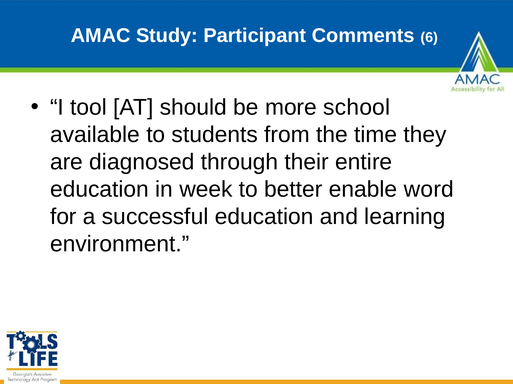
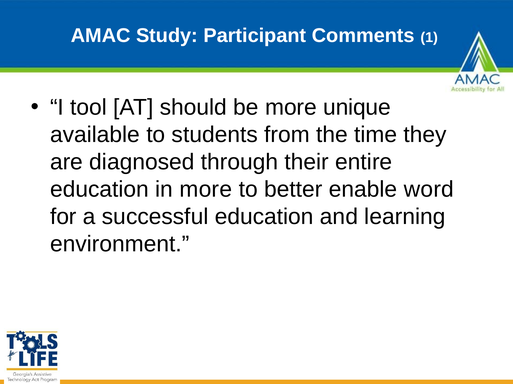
6: 6 -> 1
school: school -> unique
in week: week -> more
